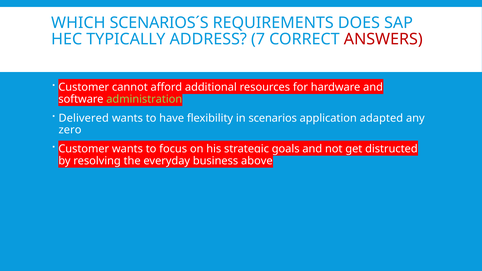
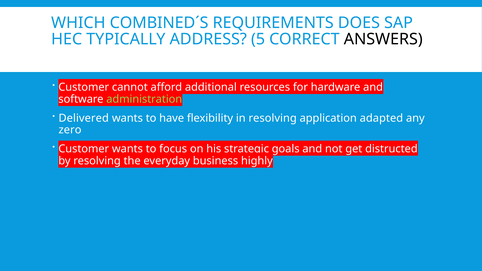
SCENARIOS´S: SCENARIOS´S -> COMBINED´S
7: 7 -> 5
ANSWERS colour: red -> black
in scenarios: scenarios -> resolving
above: above -> highly
